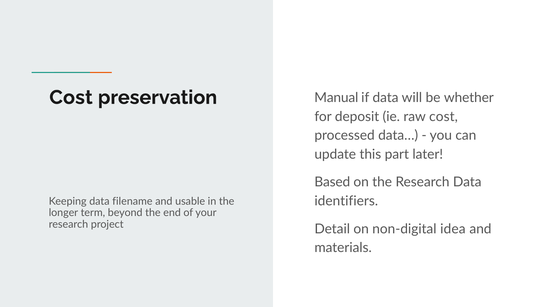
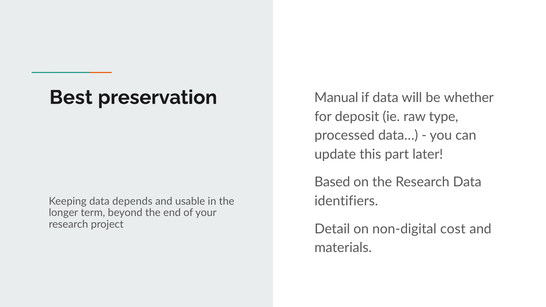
Cost at (71, 97): Cost -> Best
raw cost: cost -> type
filename: filename -> depends
idea: idea -> cost
